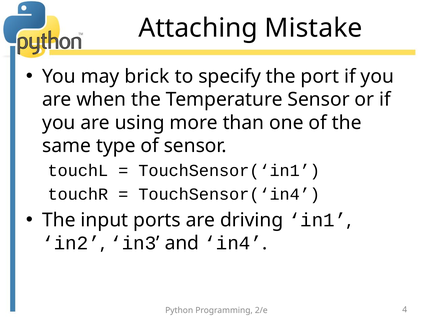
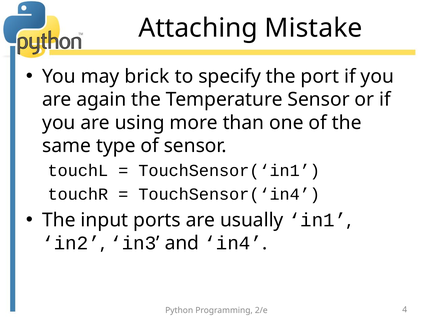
when: when -> again
driving: driving -> usually
